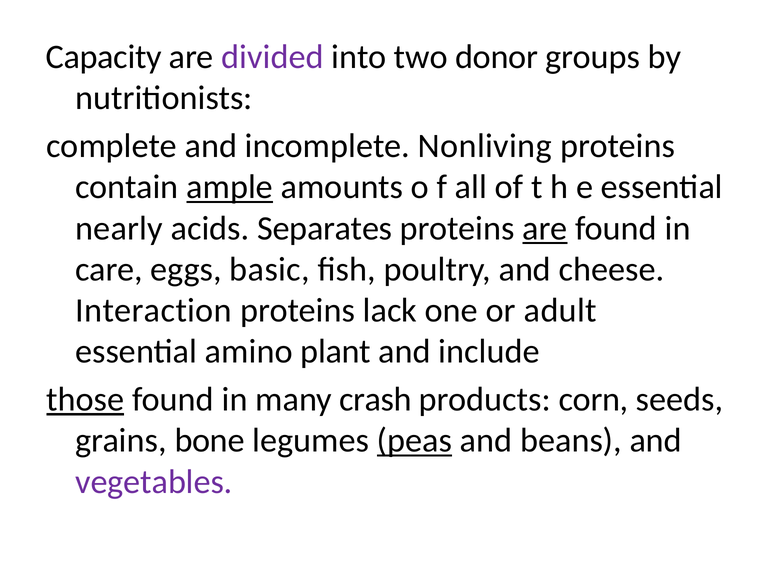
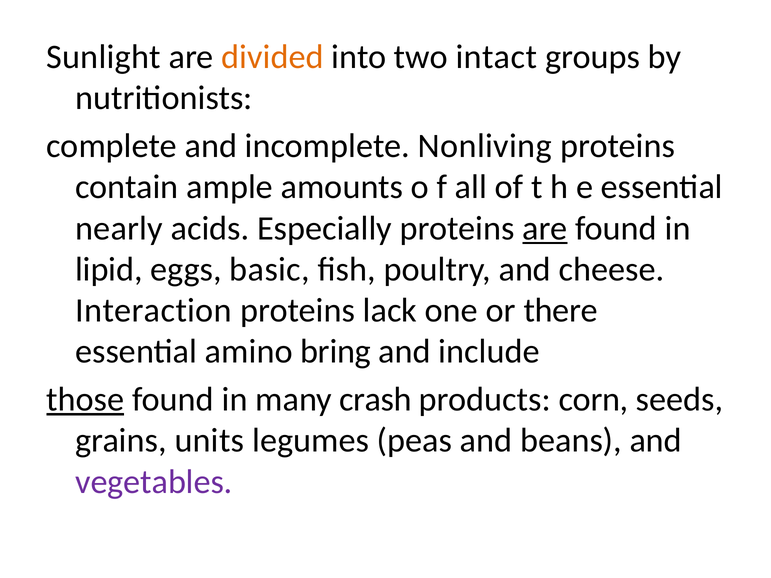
Capacity: Capacity -> Sunlight
divided colour: purple -> orange
donor: donor -> intact
ample underline: present -> none
Separates: Separates -> Especially
care: care -> lipid
adult: adult -> there
plant: plant -> bring
bone: bone -> units
peas underline: present -> none
